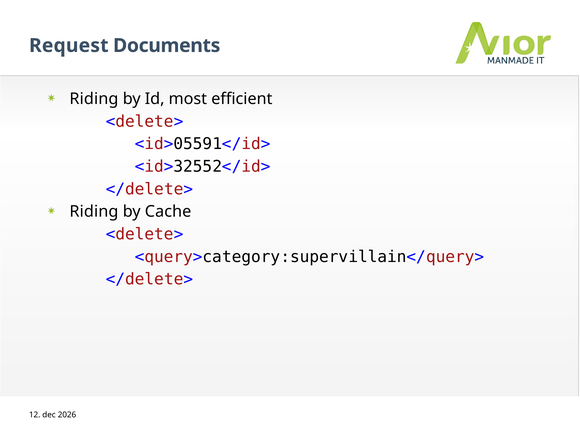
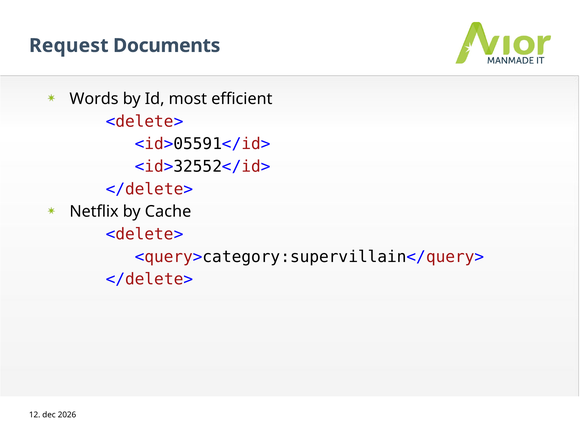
Riding at (94, 99): Riding -> Words
Riding at (94, 212): Riding -> Netflix
